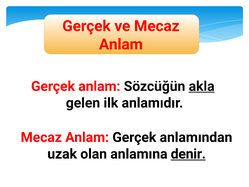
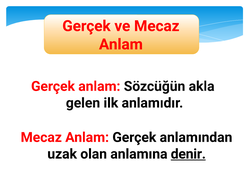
akla underline: present -> none
